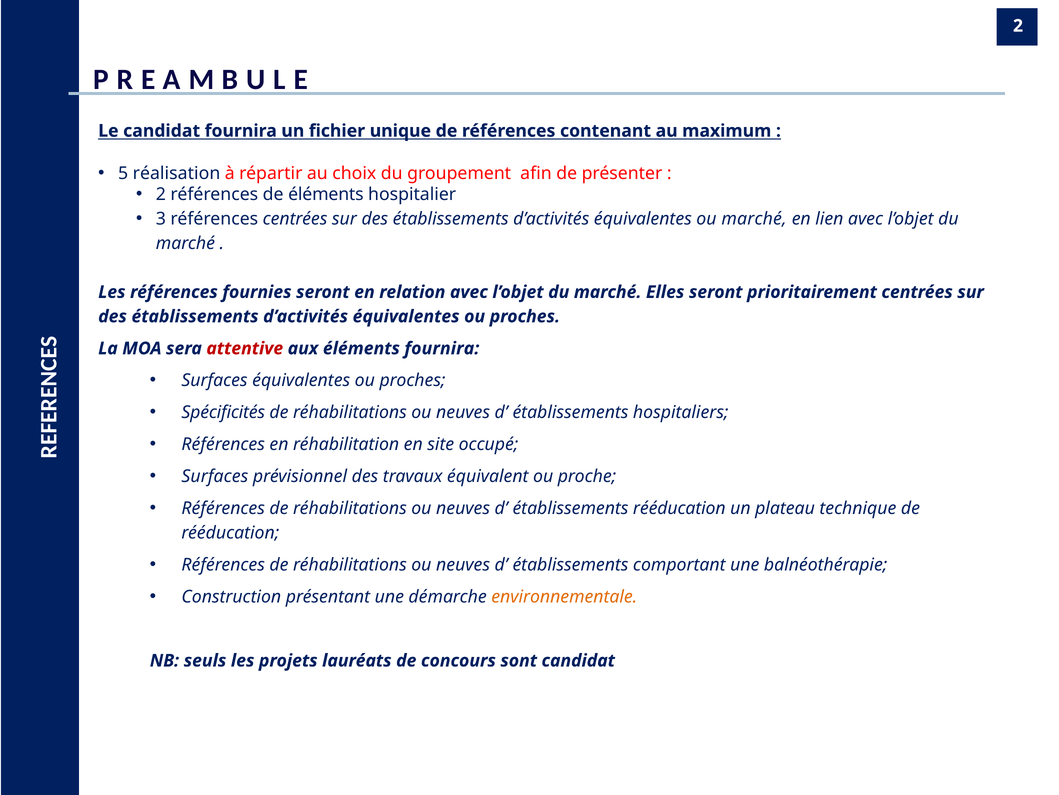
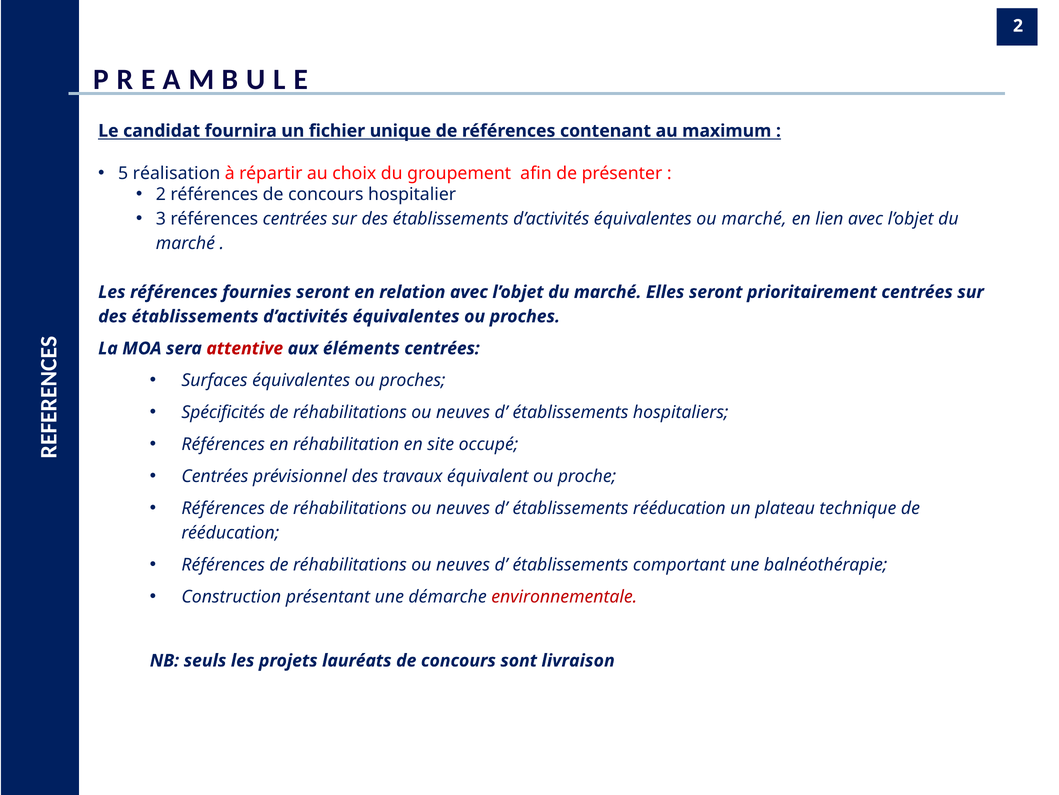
références de éléments: éléments -> concours
éléments fournira: fournira -> centrées
Surfaces at (215, 476): Surfaces -> Centrées
environnementale colour: orange -> red
sont candidat: candidat -> livraison
